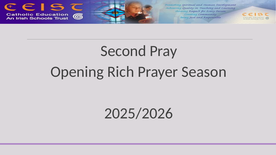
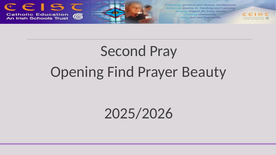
Rich: Rich -> Find
Season: Season -> Beauty
